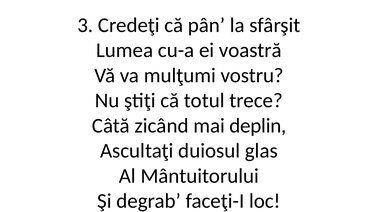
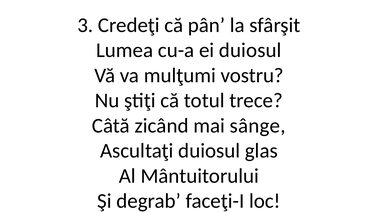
ei voastră: voastră -> duiosul
deplin: deplin -> sânge
